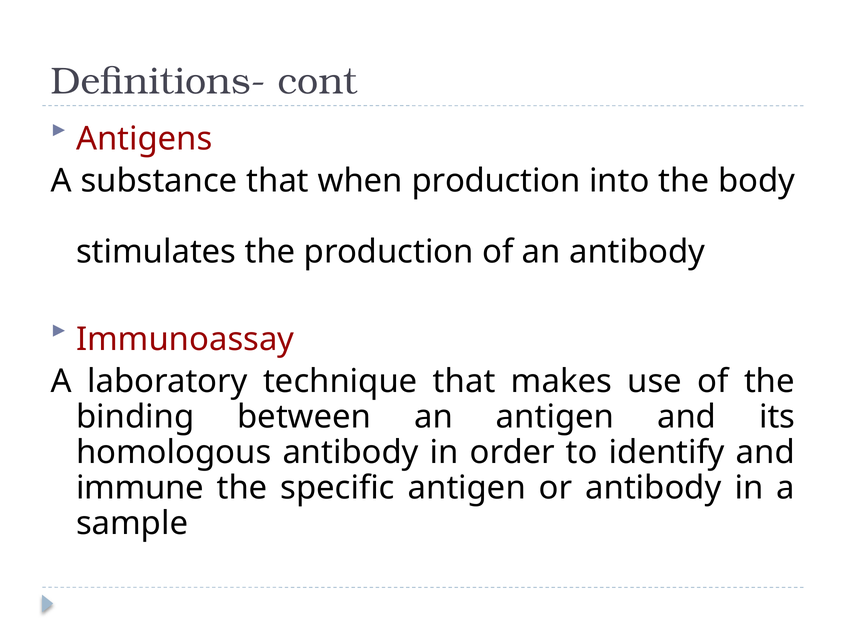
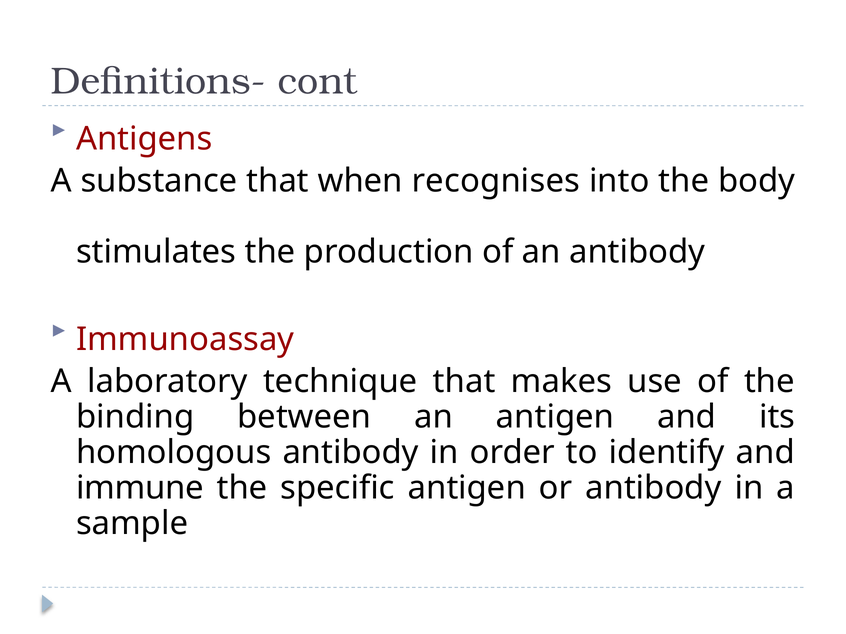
when production: production -> recognises
